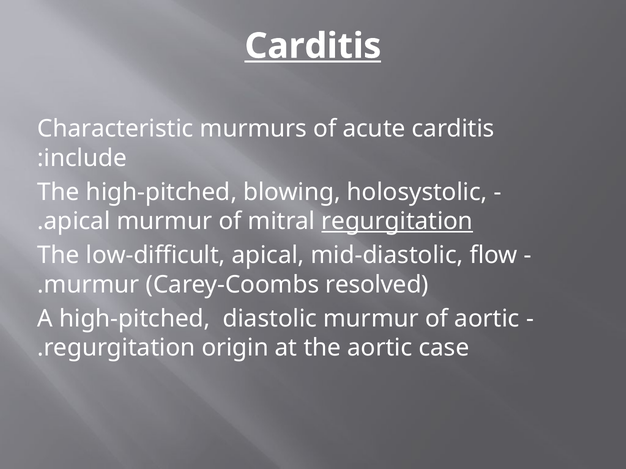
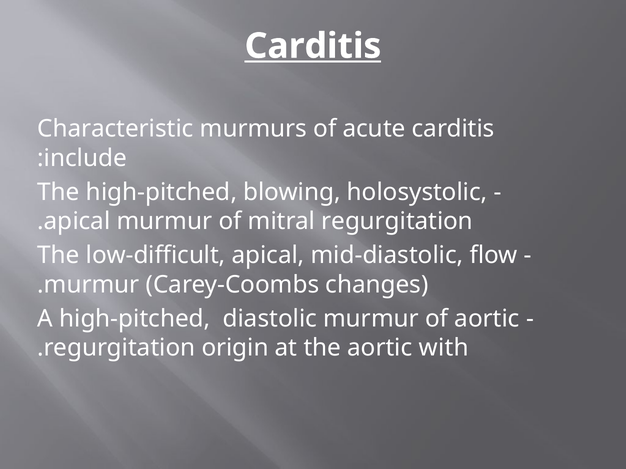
regurgitation at (397, 222) underline: present -> none
resolved: resolved -> changes
case: case -> with
